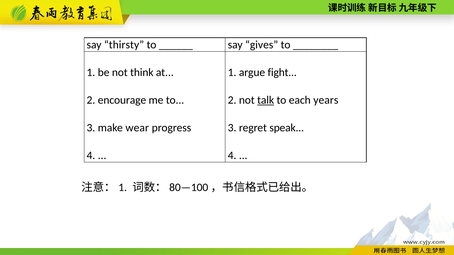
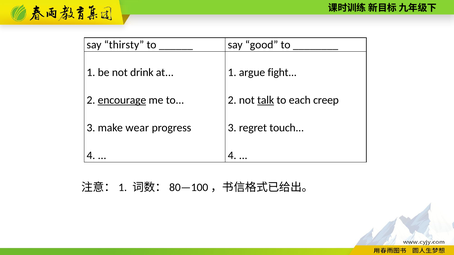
gives: gives -> good
think: think -> drink
encourage underline: none -> present
years: years -> creep
speak: speak -> touch
